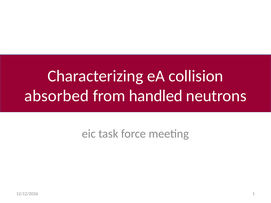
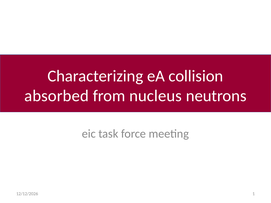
handled: handled -> nucleus
